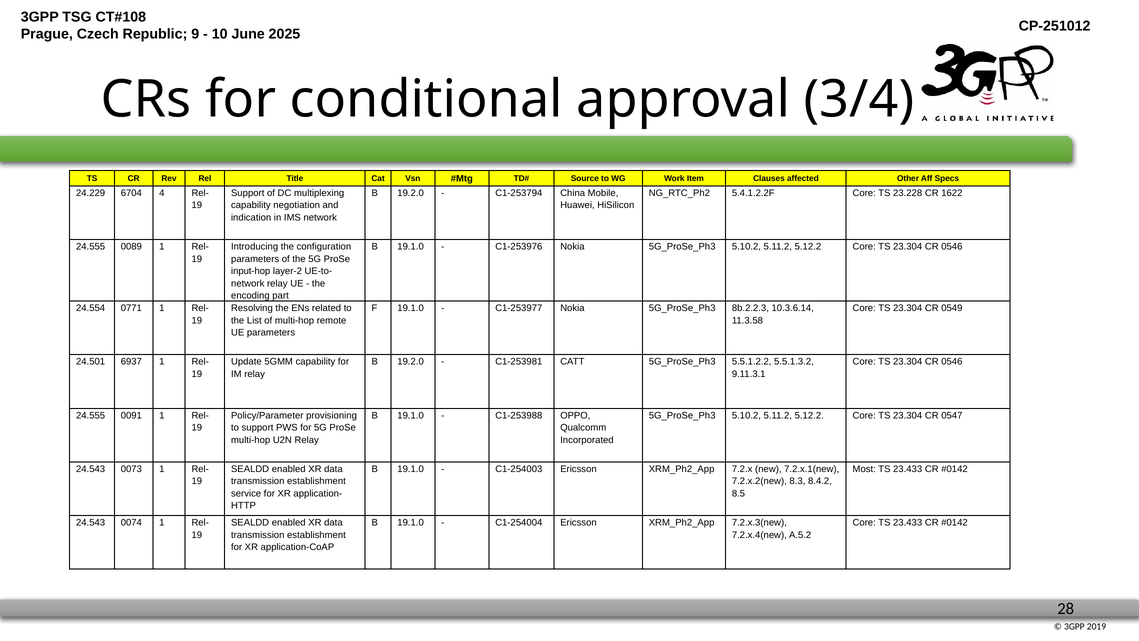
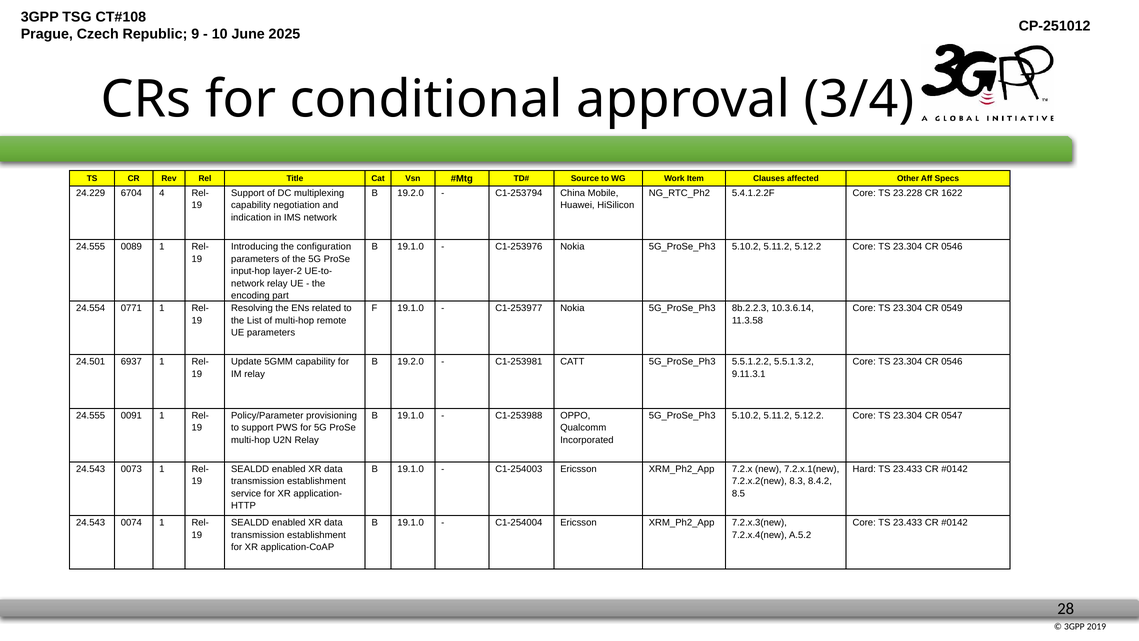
Most: Most -> Hard
